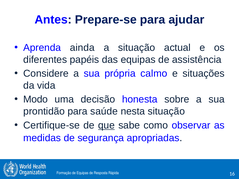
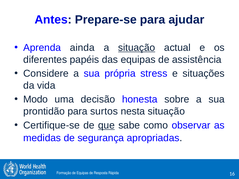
situação at (137, 48) underline: none -> present
calmo: calmo -> stress
saúde: saúde -> surtos
